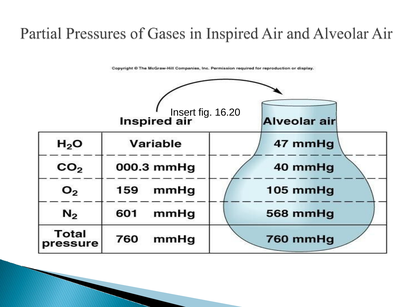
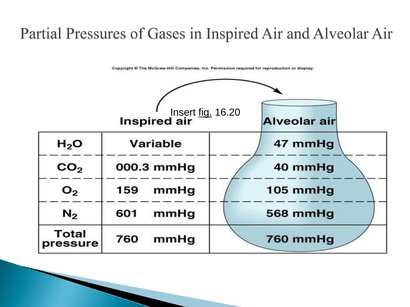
fig underline: none -> present
